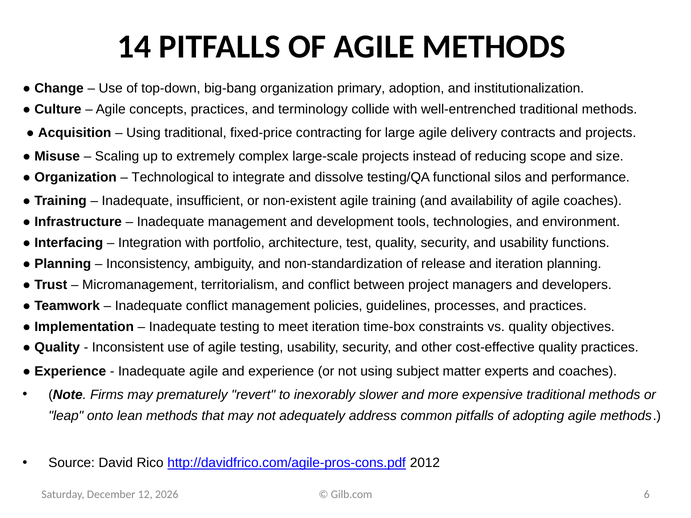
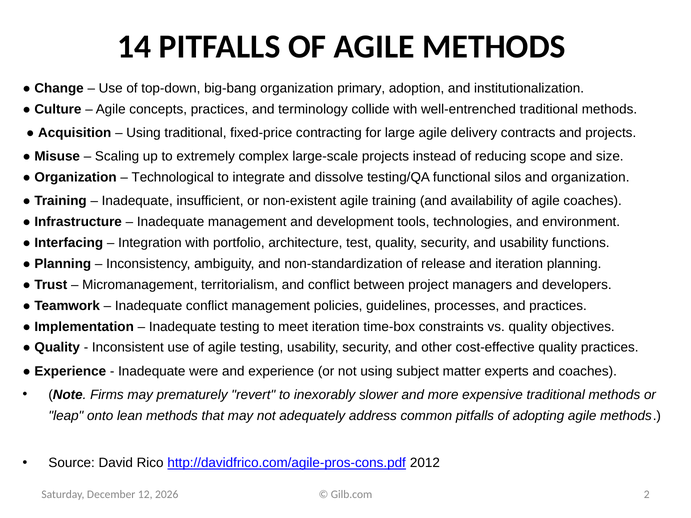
and performance: performance -> organization
Inadequate agile: agile -> were
6: 6 -> 2
